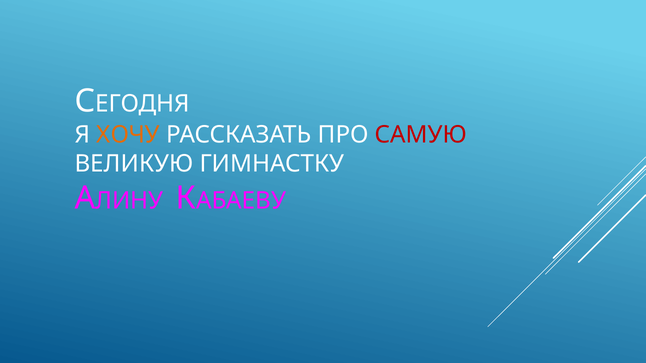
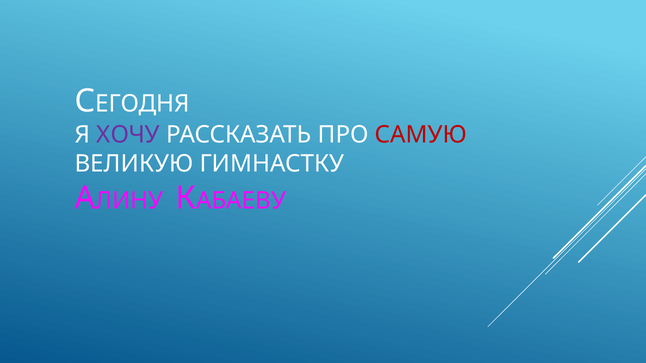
ХОЧУ colour: orange -> purple
